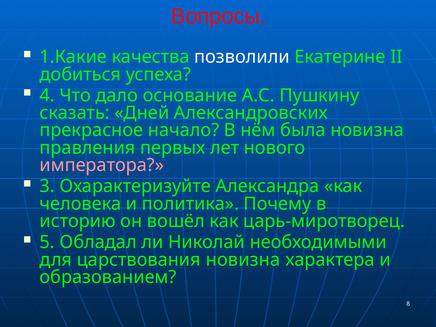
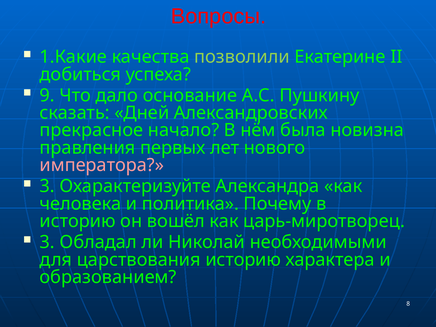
позволили colour: white -> light green
4: 4 -> 9
5 at (47, 242): 5 -> 3
царствования новизна: новизна -> историю
